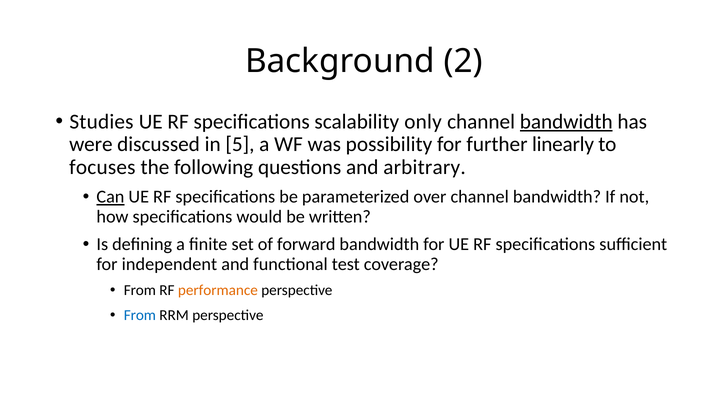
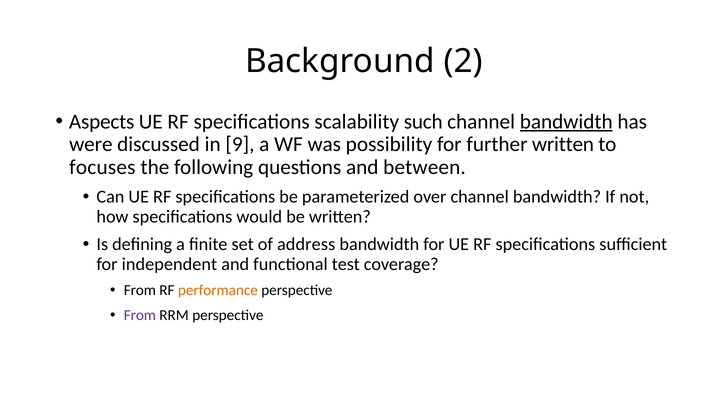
Studies: Studies -> Aspects
only: only -> such
5: 5 -> 9
further linearly: linearly -> written
arbitrary: arbitrary -> between
Can underline: present -> none
forward: forward -> address
From at (140, 316) colour: blue -> purple
